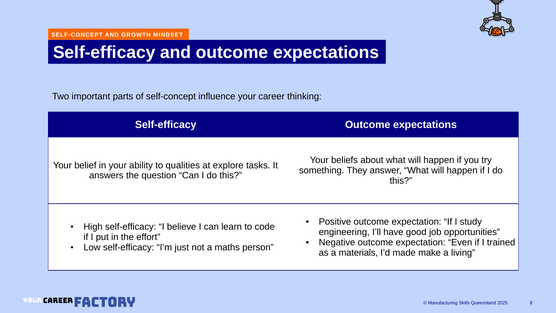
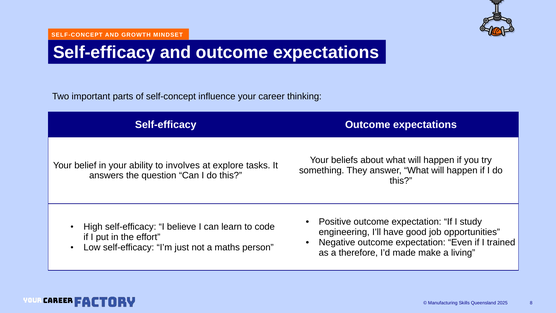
qualities: qualities -> involves
materials: materials -> therefore
